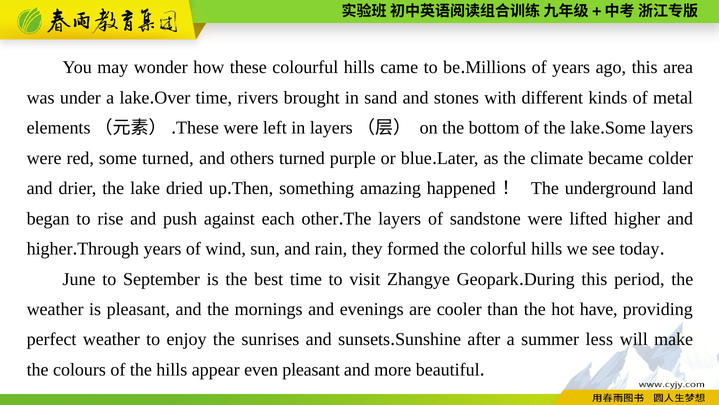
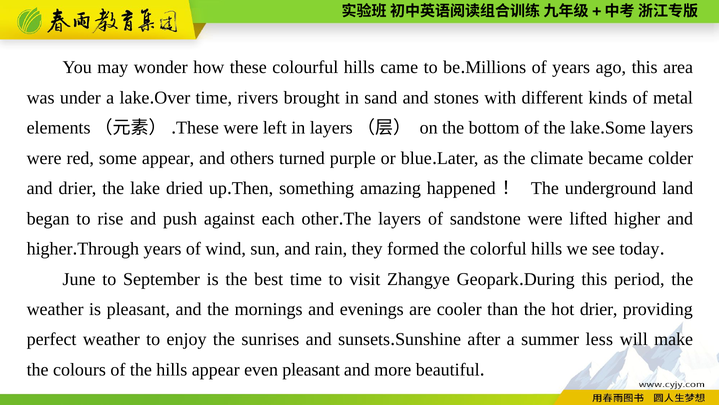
some turned: turned -> appear
hot have: have -> drier
